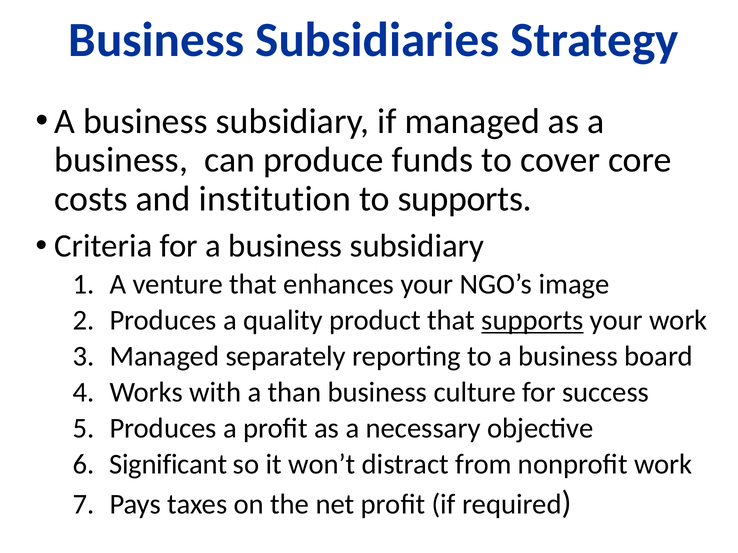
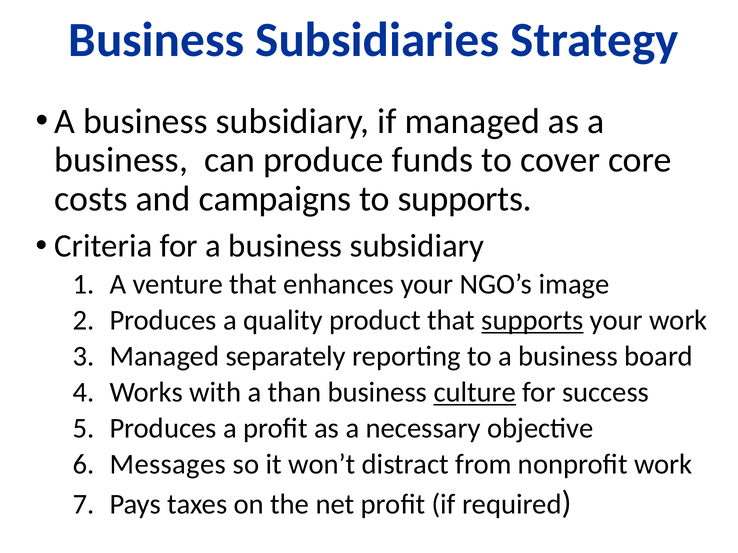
institution: institution -> campaigns
culture underline: none -> present
Significant: Significant -> Messages
